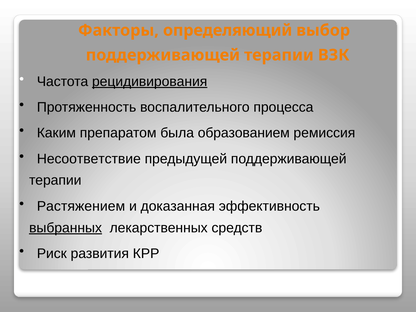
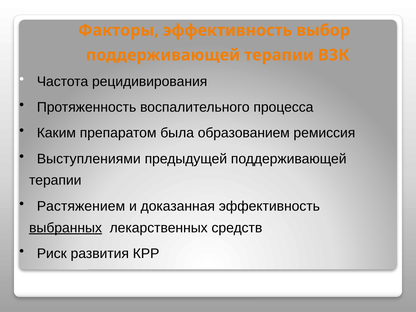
Факторы определяющий: определяющий -> эффективность
рецидивирования underline: present -> none
Несоответствие: Несоответствие -> Выступлениями
